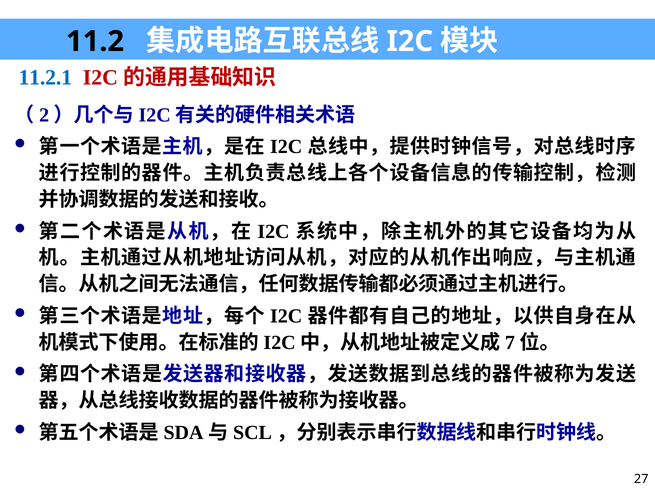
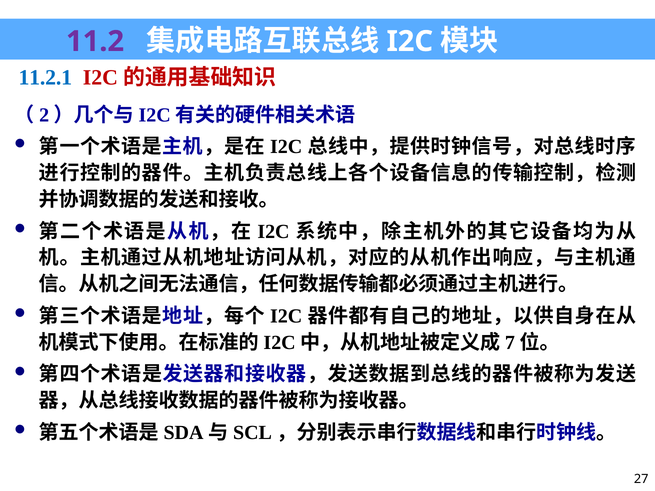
11.2 colour: black -> purple
